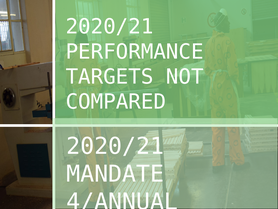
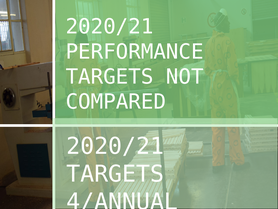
MANDATE at (115, 174): MANDATE -> TARGETS
